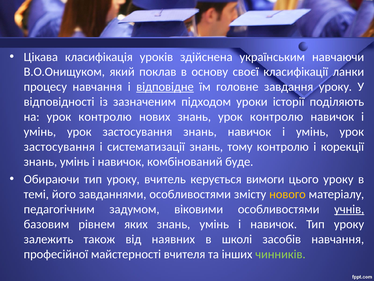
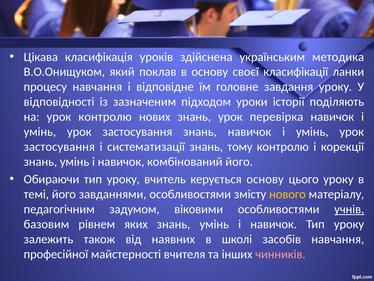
навчаючи: навчаючи -> методика
відповідне underline: present -> none
знань урок контролю: контролю -> перевірка
комбінований буде: буде -> його
керується вимоги: вимоги -> основу
чинників colour: light green -> pink
